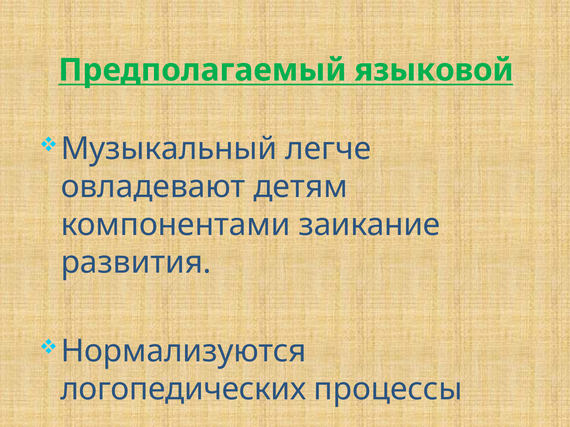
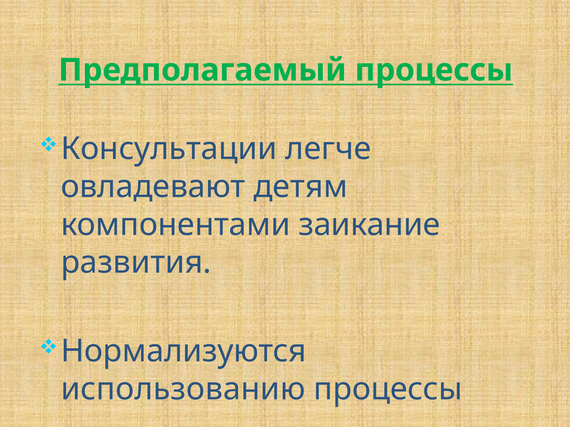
Предполагаемый языковой: языковой -> процессы
Музыкальный: Музыкальный -> Консультации
логопедических: логопедических -> использованию
